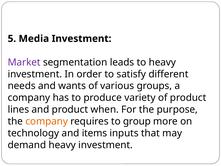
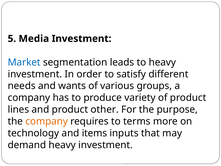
Market colour: purple -> blue
when: when -> other
group: group -> terms
